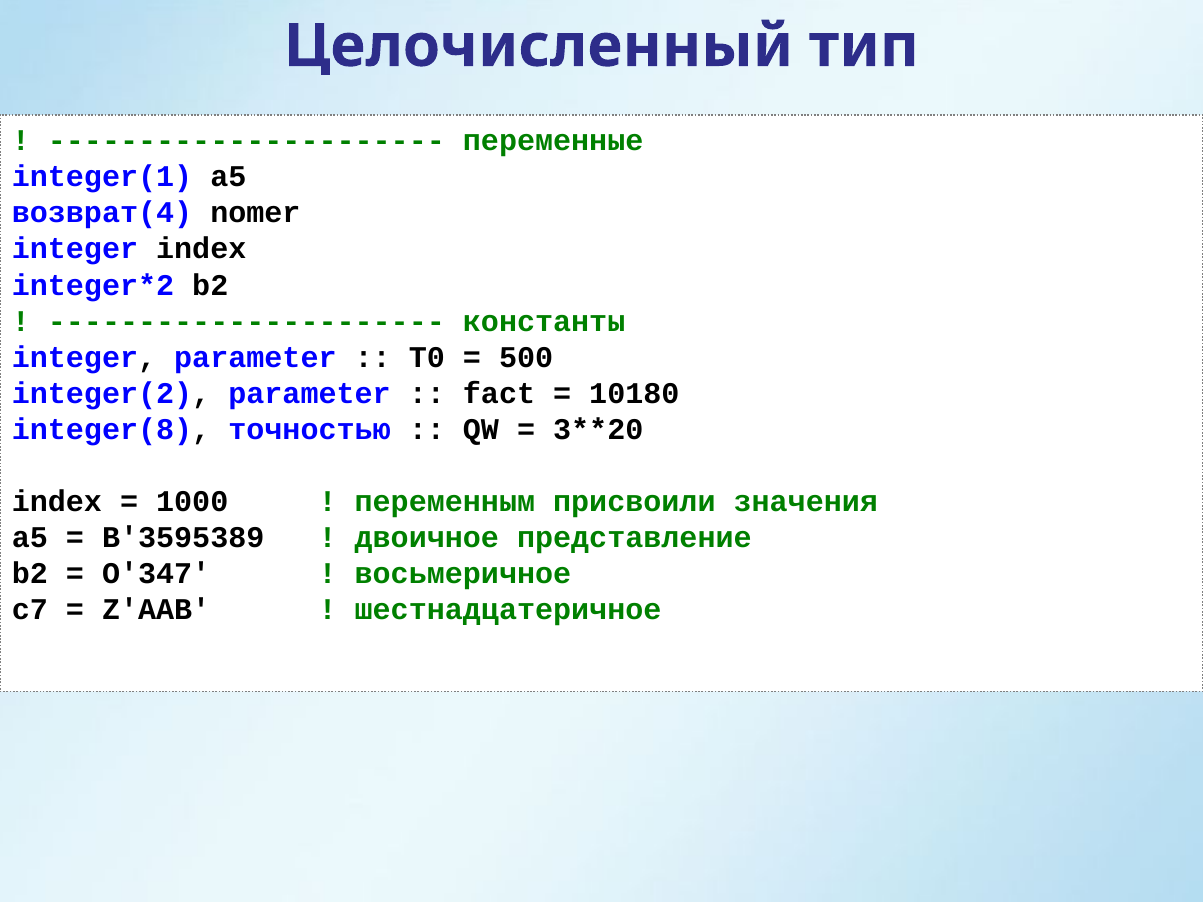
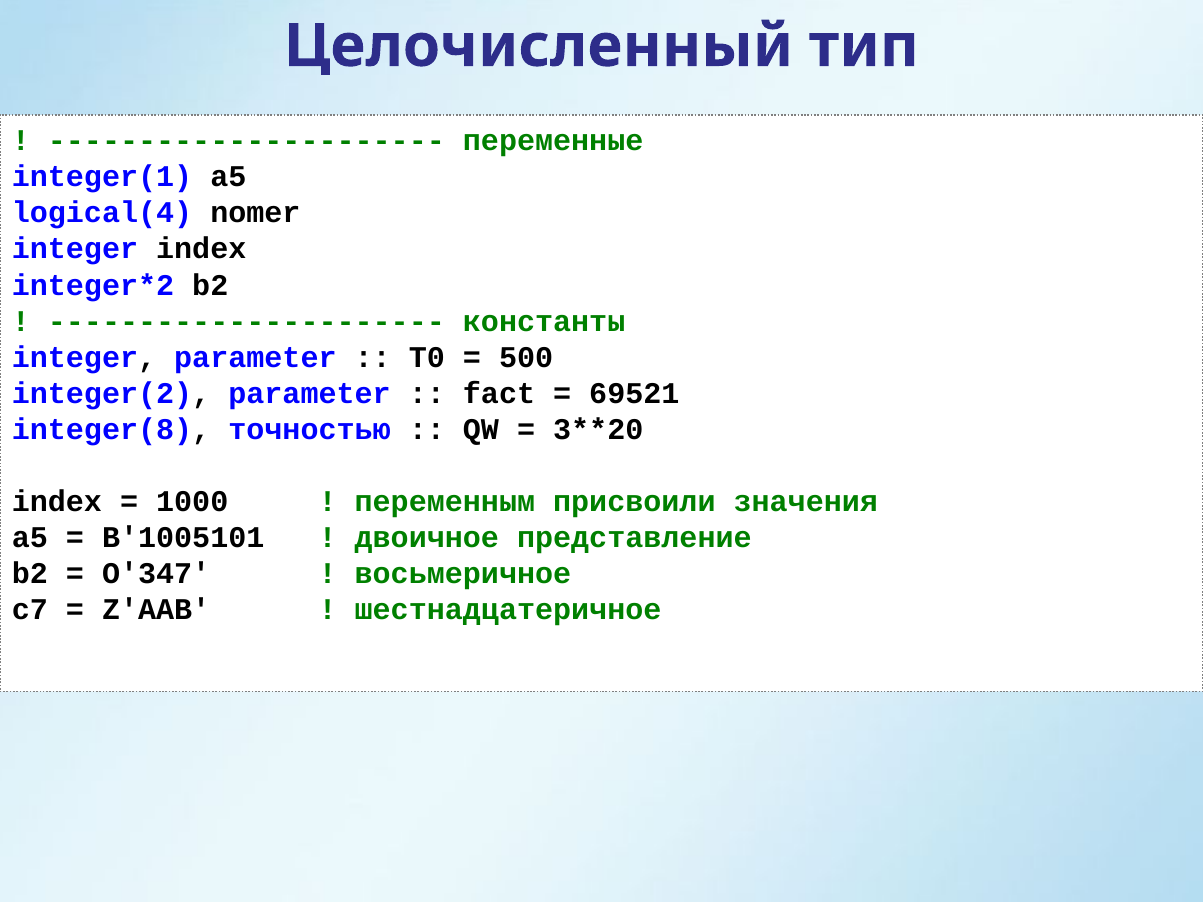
возврат(4: возврат(4 -> logical(4
10180: 10180 -> 69521
B'3595389: B'3595389 -> B'1005101
